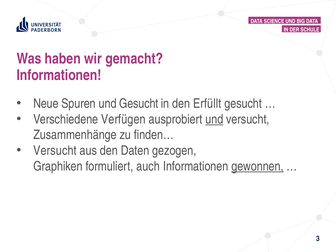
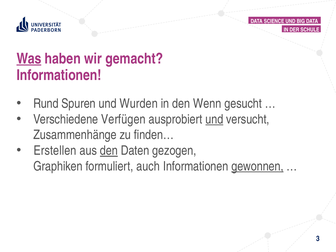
Was underline: none -> present
Neue: Neue -> Rund
und Gesucht: Gesucht -> Wurden
Erfüllt: Erfüllt -> Wenn
Versucht at (55, 151): Versucht -> Erstellen
den at (109, 151) underline: none -> present
